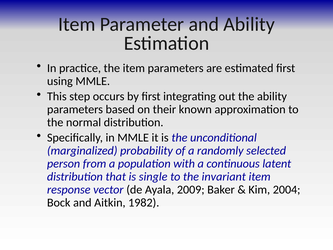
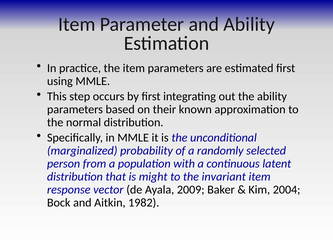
single: single -> might
